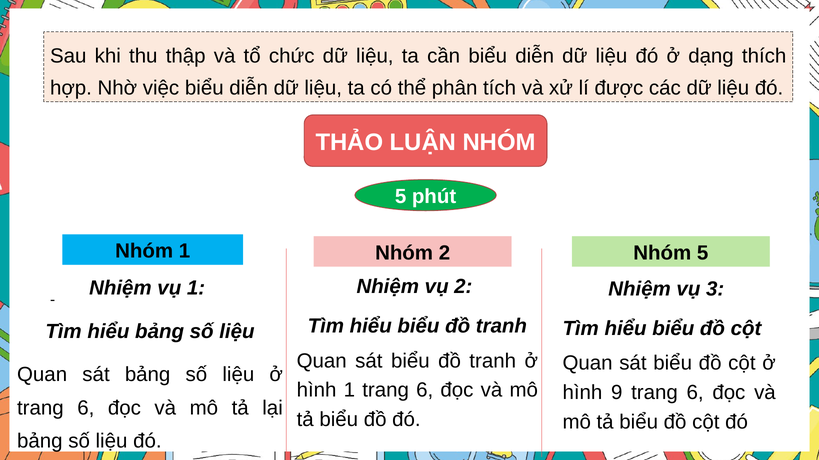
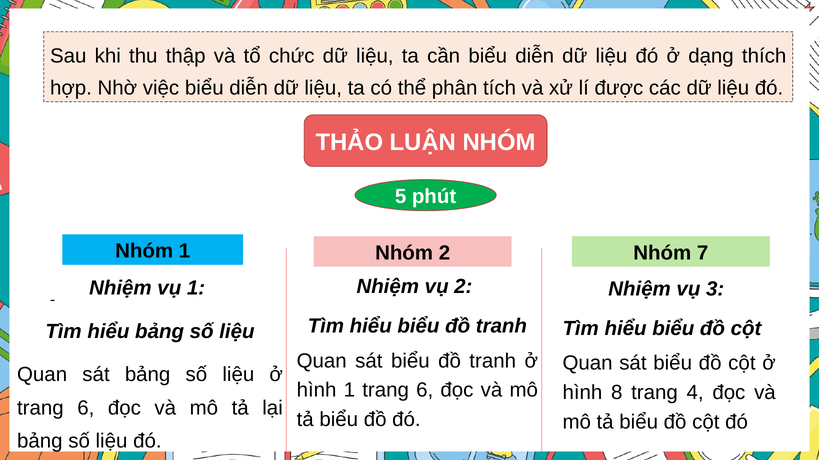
Nhóm 5: 5 -> 7
9: 9 -> 8
6 at (695, 393): 6 -> 4
